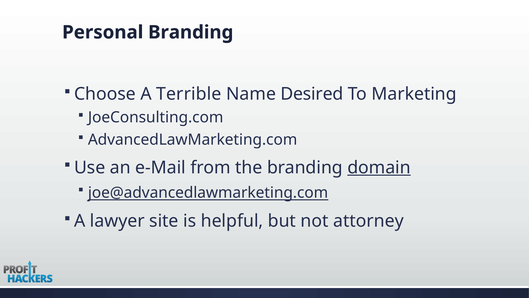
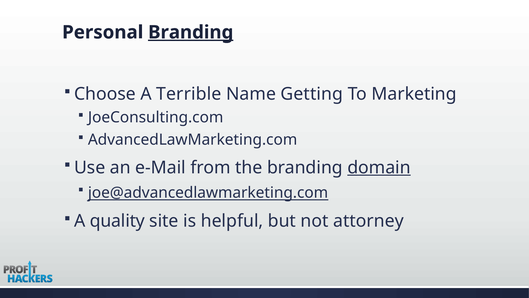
Branding at (191, 32) underline: none -> present
Desired: Desired -> Getting
lawyer: lawyer -> quality
